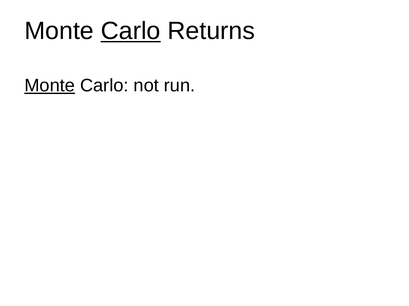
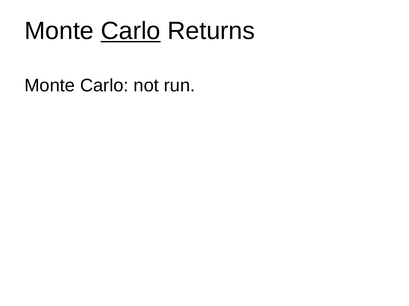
Monte at (50, 86) underline: present -> none
